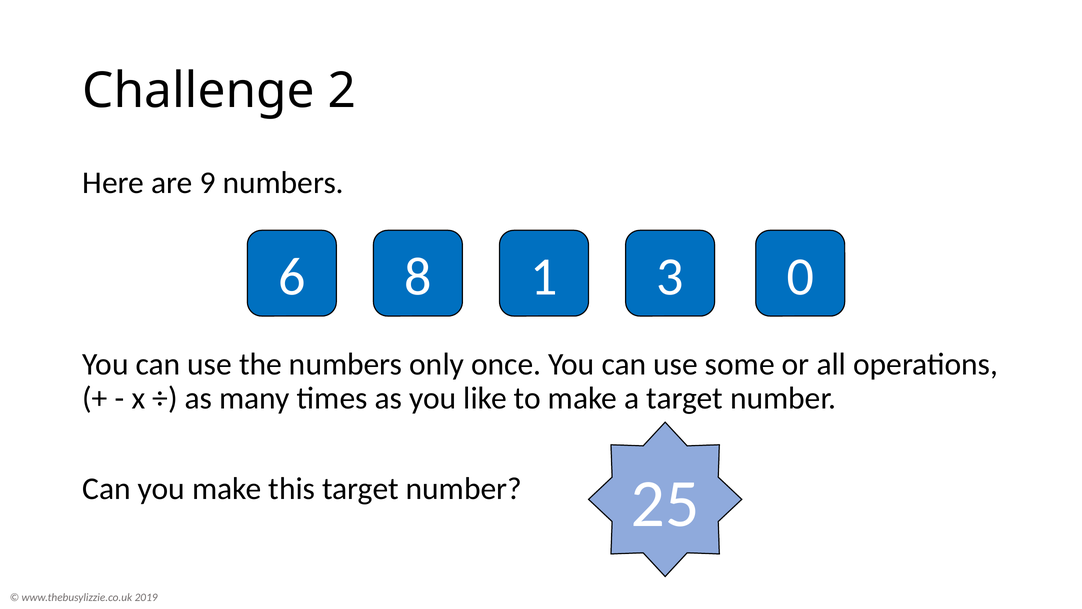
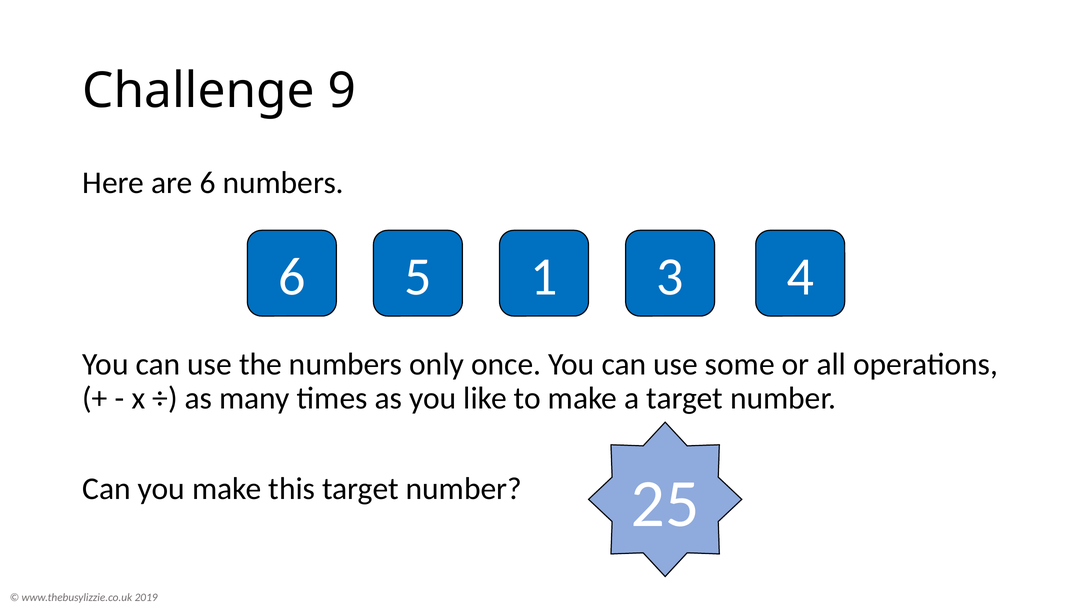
2: 2 -> 9
are 9: 9 -> 6
8: 8 -> 5
0: 0 -> 4
